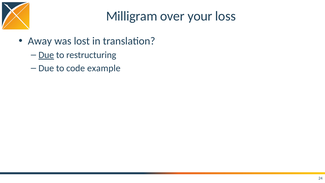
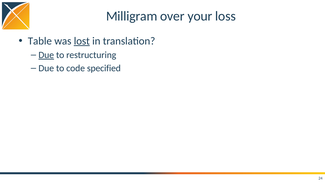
Away: Away -> Table
lost underline: none -> present
example: example -> specified
